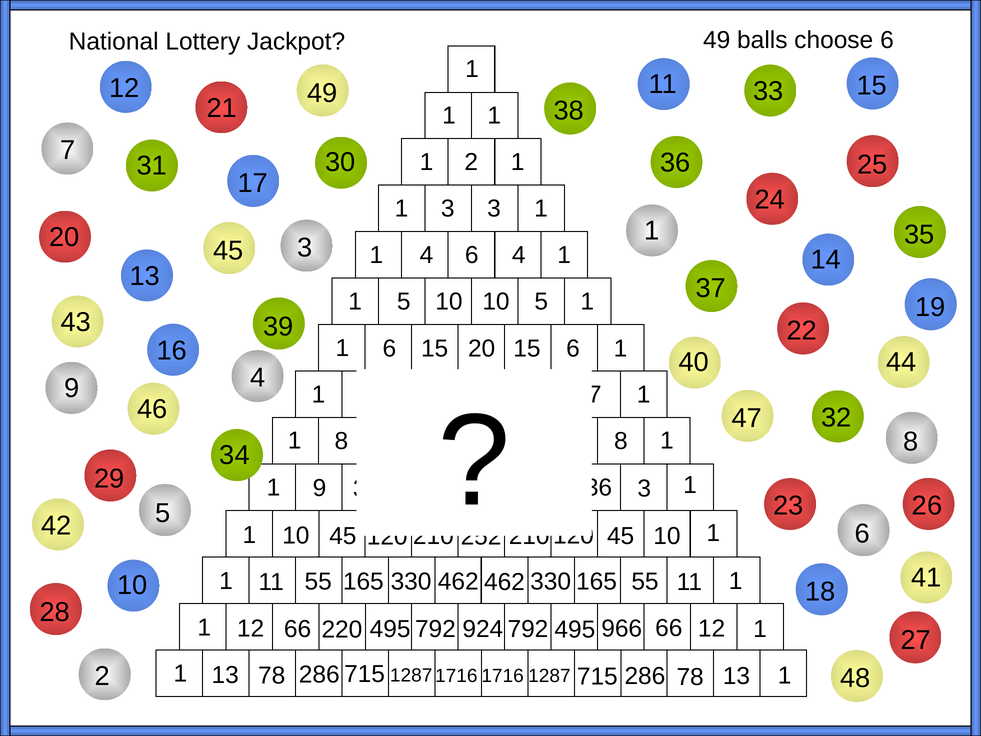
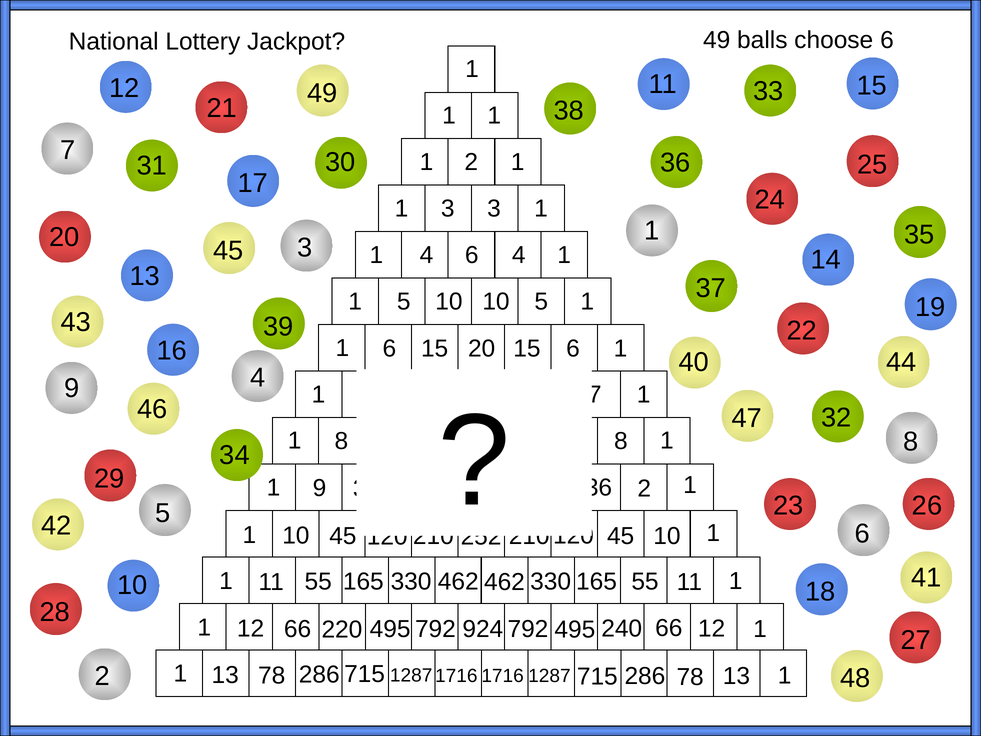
3 at (644, 488): 3 -> 2
966: 966 -> 240
